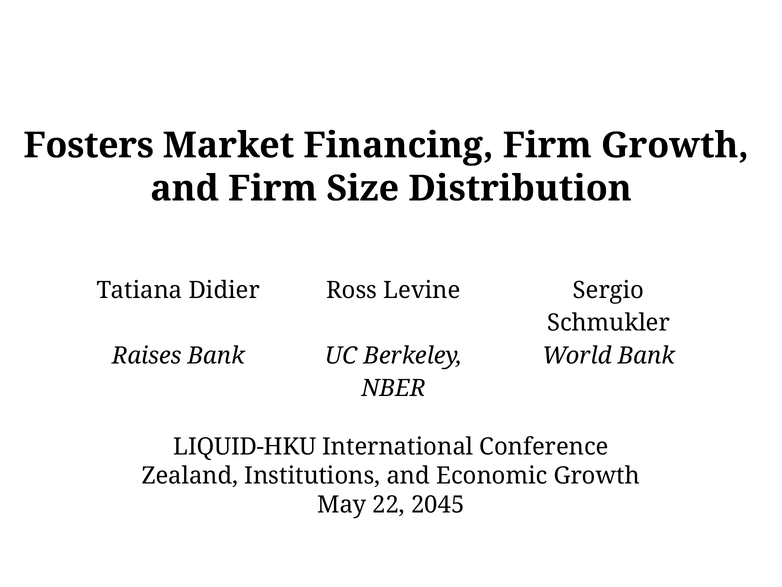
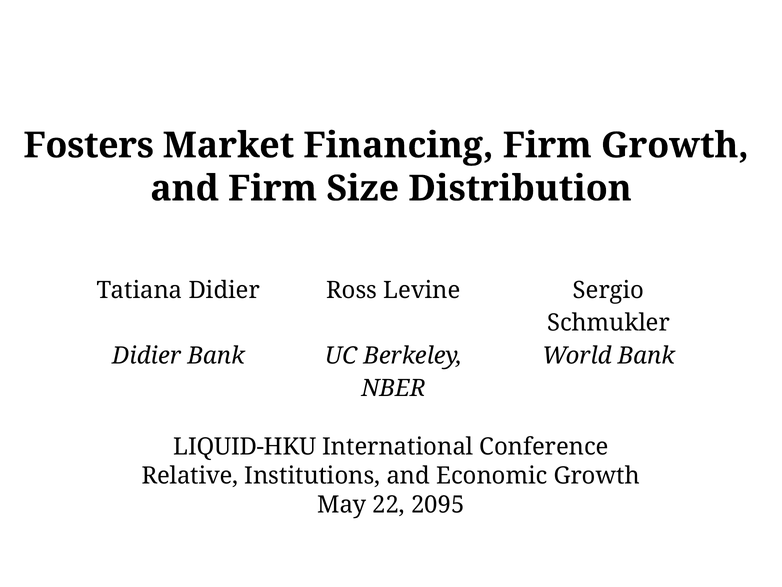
Raises at (147, 355): Raises -> Didier
Zealand: Zealand -> Relative
2045: 2045 -> 2095
